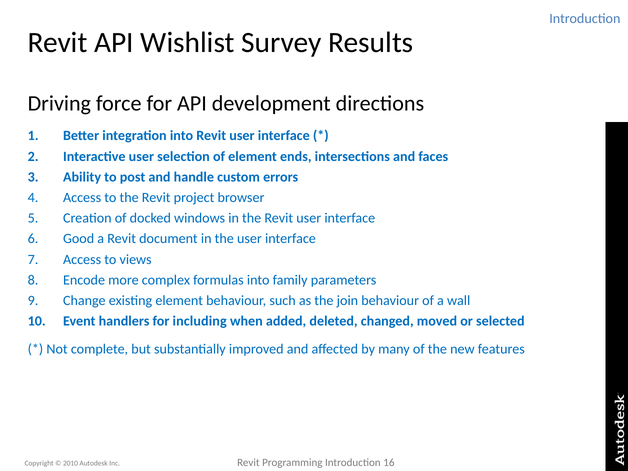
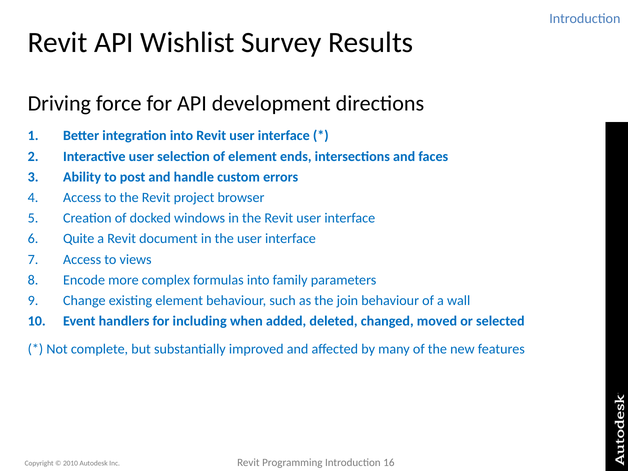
Good: Good -> Quite
